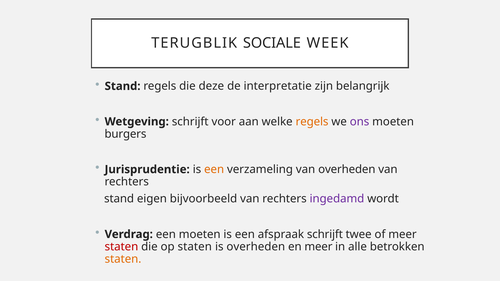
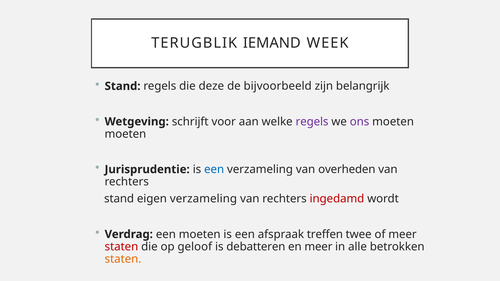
SOCIALE: SOCIALE -> IEMAND
interpretatie: interpretatie -> bijvoorbeeld
regels at (312, 122) colour: orange -> purple
burgers at (125, 134): burgers -> moeten
een at (214, 170) colour: orange -> blue
eigen bijvoorbeeld: bijvoorbeeld -> verzameling
ingedamd colour: purple -> red
afspraak schrijft: schrijft -> treffen
op staten: staten -> geloof
is overheden: overheden -> debatteren
